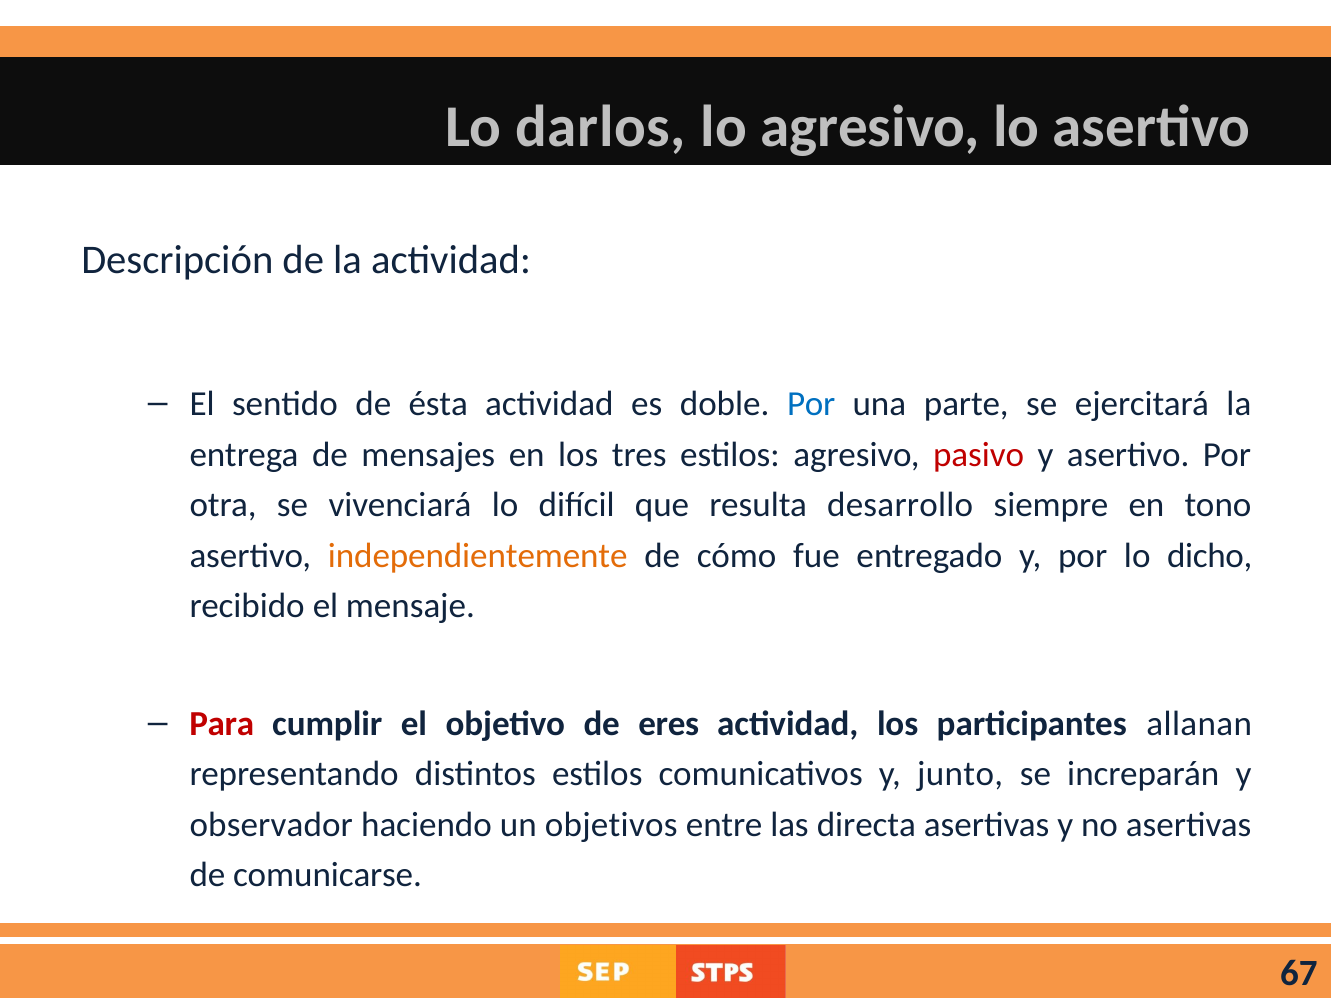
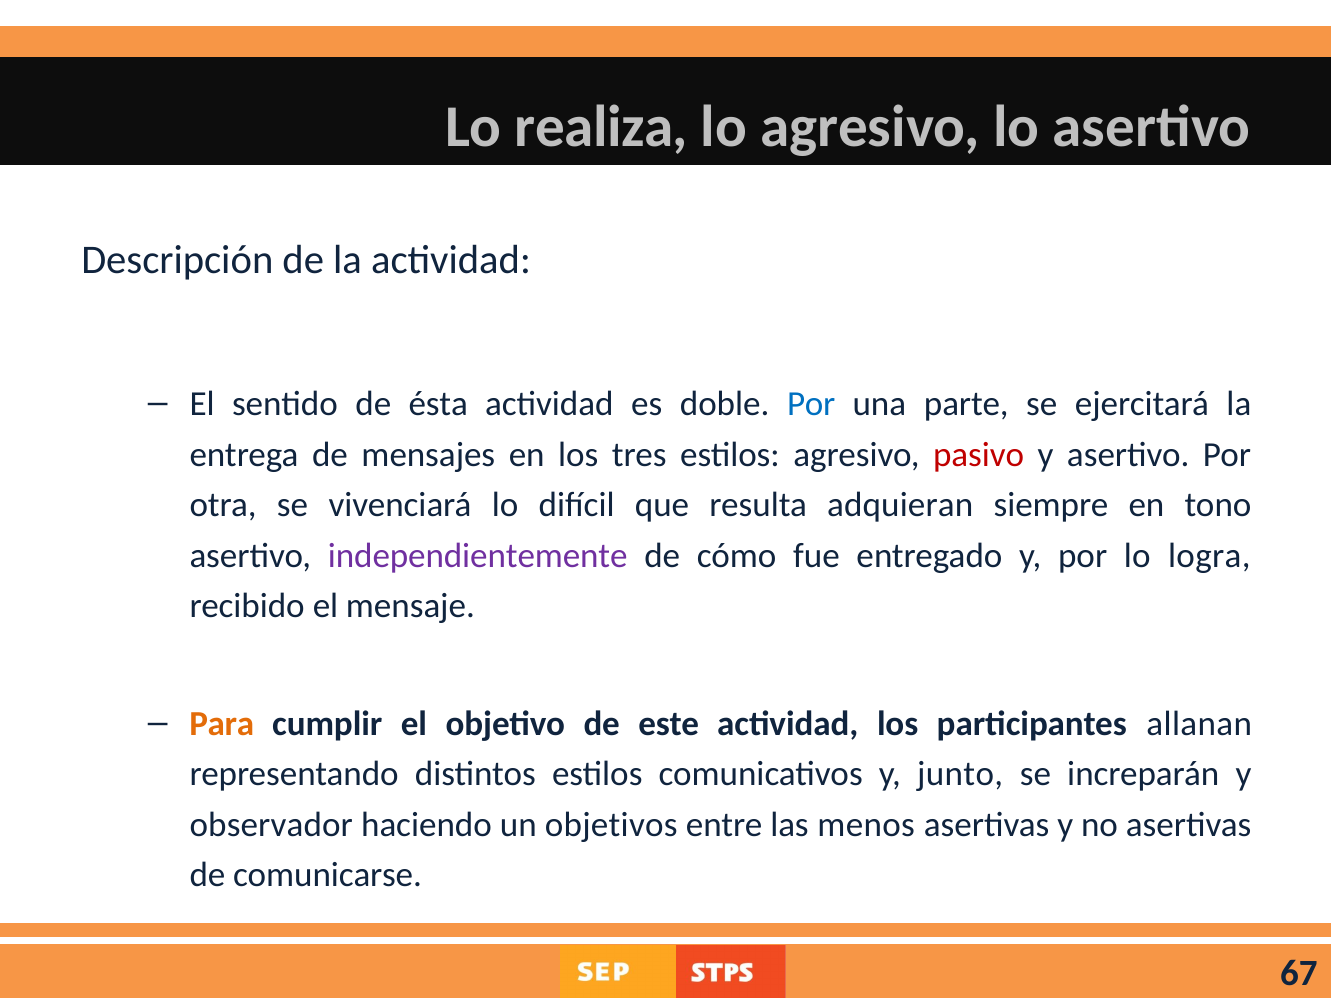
darlos: darlos -> realiza
desarrollo: desarrollo -> adquieran
independientemente colour: orange -> purple
dicho: dicho -> logra
Para colour: red -> orange
eres: eres -> este
directa: directa -> menos
